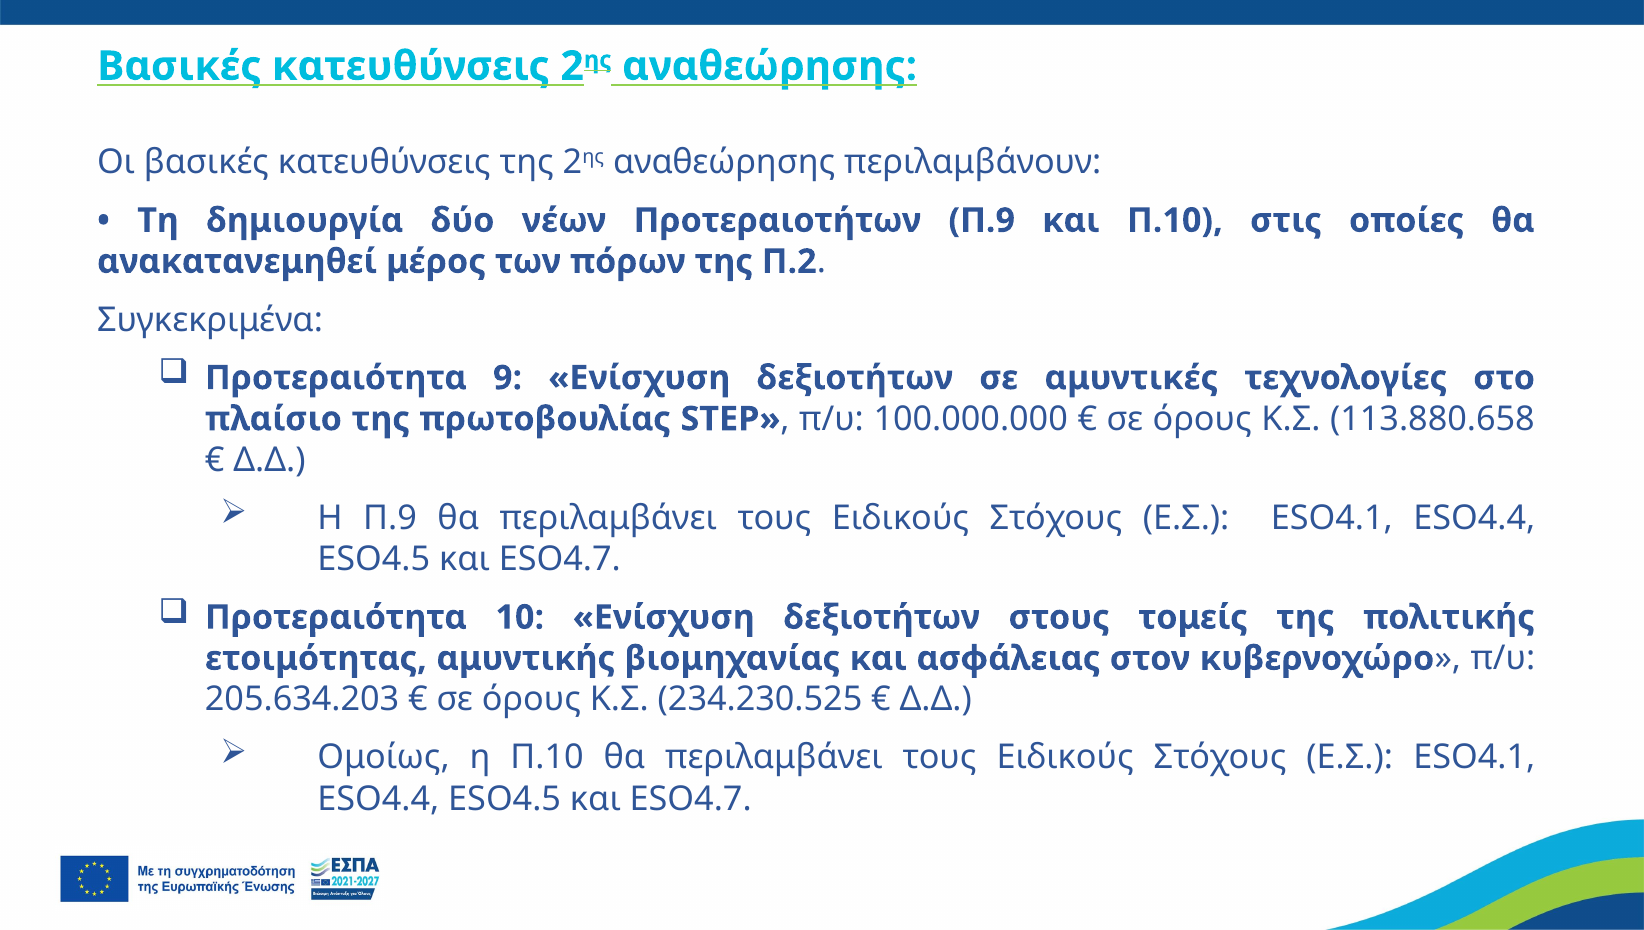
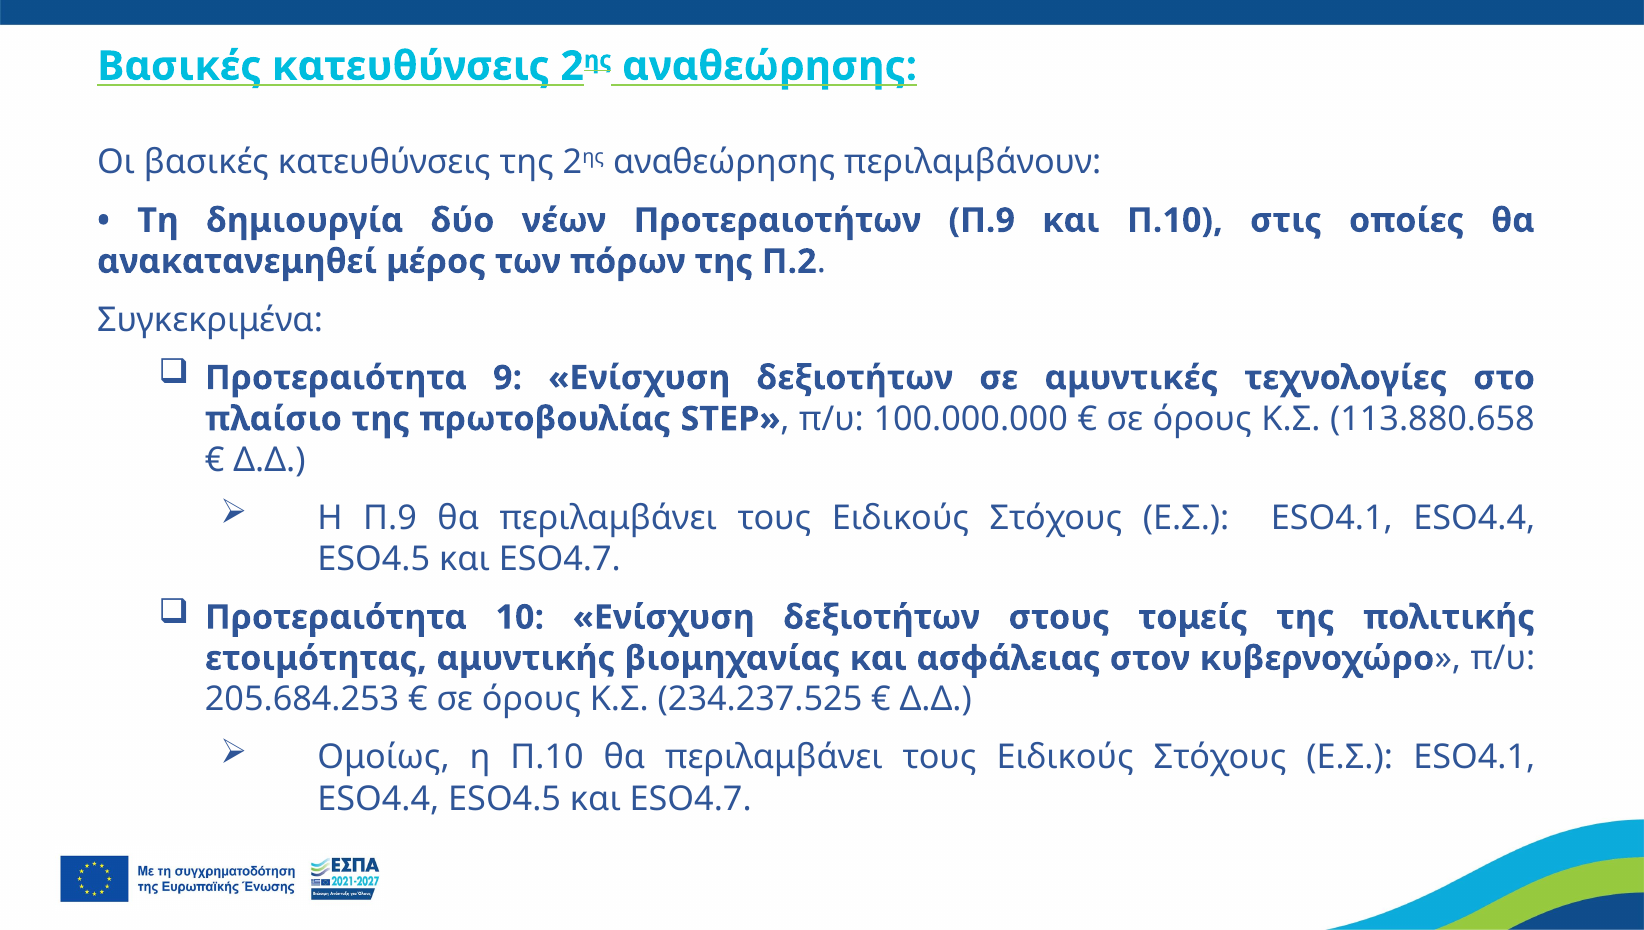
205.634.203: 205.634.203 -> 205.684.253
234.230.525: 234.230.525 -> 234.237.525
